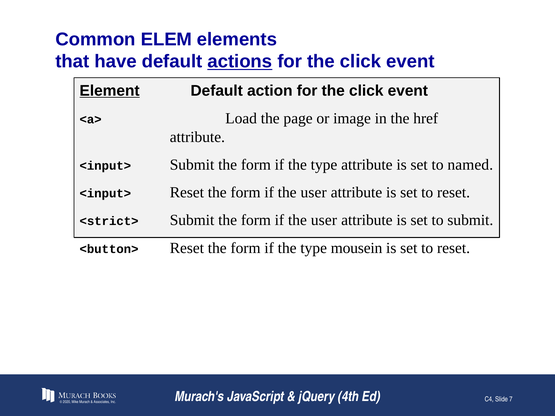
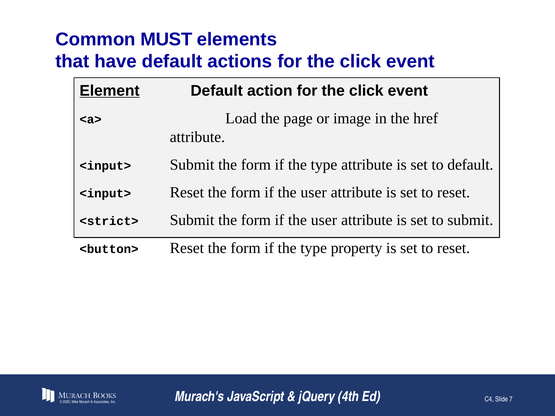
ELEM: ELEM -> MUST
actions underline: present -> none
to named: named -> default
mousein: mousein -> property
